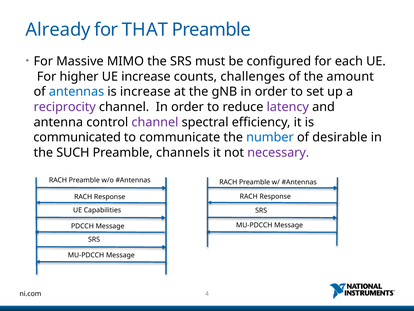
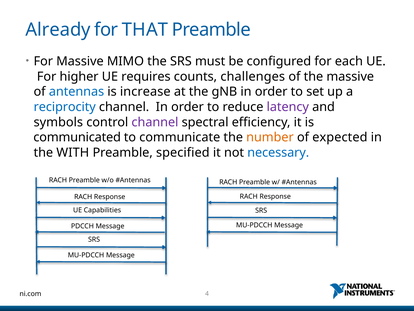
UE increase: increase -> requires
the amount: amount -> massive
reciprocity colour: purple -> blue
antenna: antenna -> symbols
number colour: blue -> orange
desirable: desirable -> expected
SUCH: SUCH -> WITH
channels: channels -> specified
necessary colour: purple -> blue
